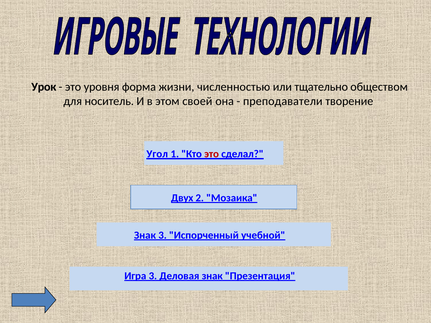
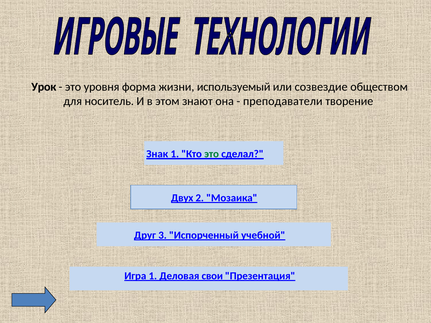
численностью: численностью -> используемый
тщательно: тщательно -> созвездие
своей: своей -> знают
Угол: Угол -> Знак
это at (212, 154) colour: red -> green
Знак at (145, 235): Знак -> Друг
Игра 3: 3 -> 1
Деловая знак: знак -> свои
